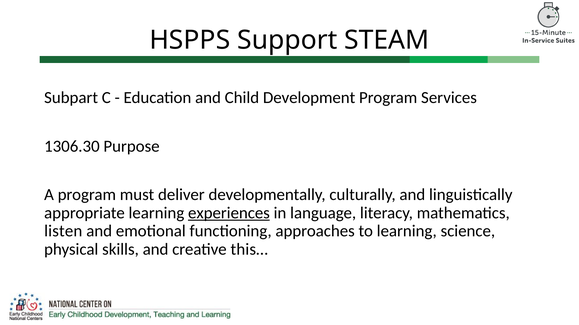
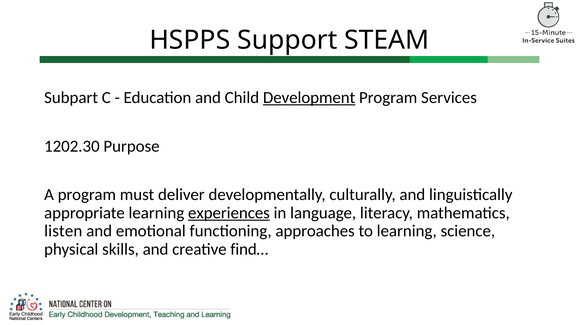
Development underline: none -> present
1306.30: 1306.30 -> 1202.30
this…: this… -> find…
